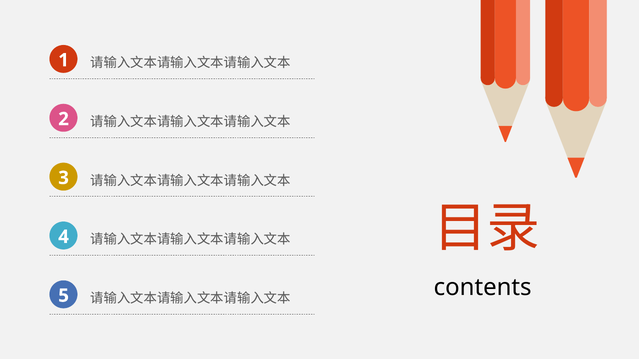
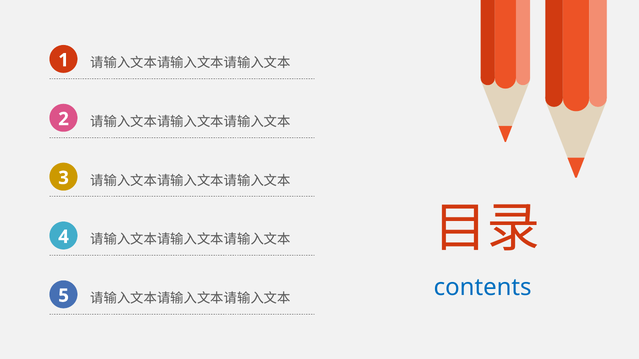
contents colour: black -> blue
